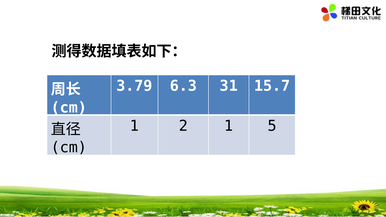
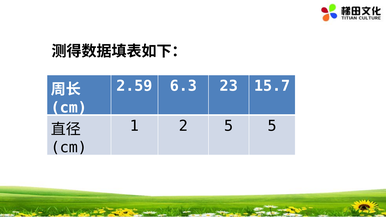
3.79: 3.79 -> 2.59
31: 31 -> 23
2 1: 1 -> 5
